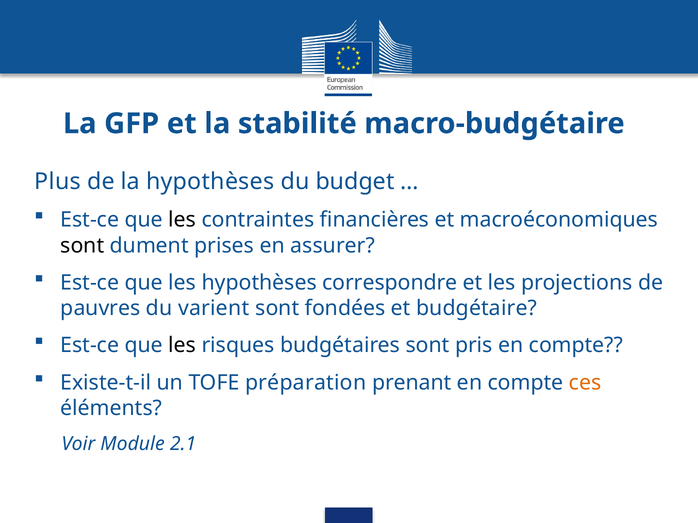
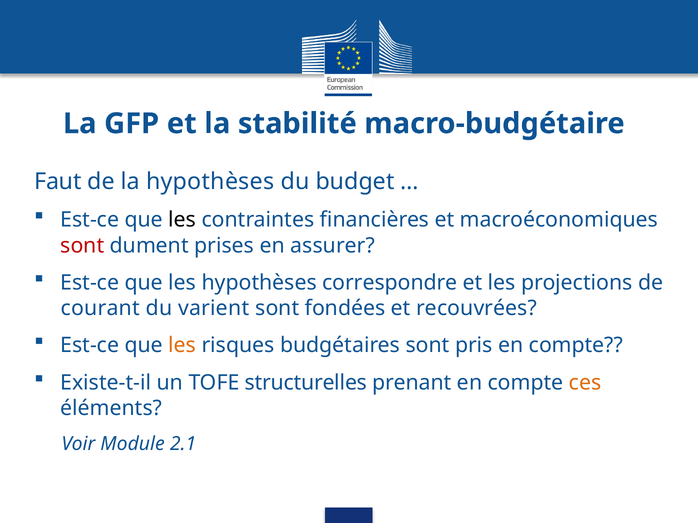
Plus: Plus -> Faut
sont at (82, 246) colour: black -> red
pauvres: pauvres -> courant
budgétaire: budgétaire -> recouvrées
les at (182, 346) colour: black -> orange
préparation: préparation -> structurelles
